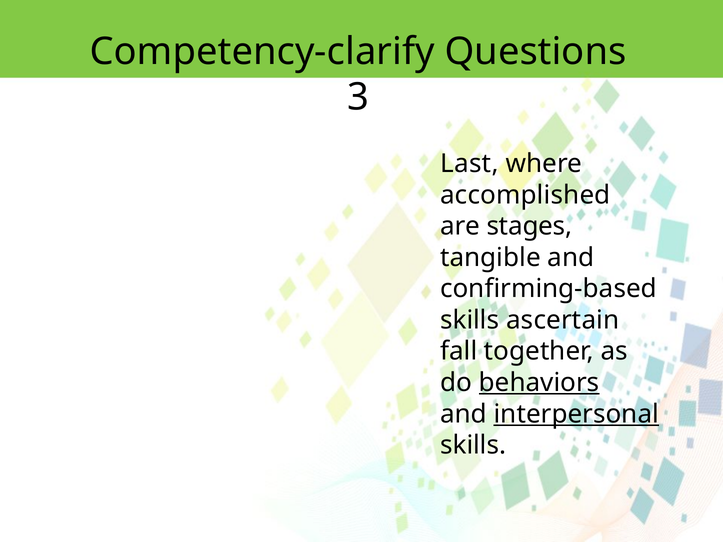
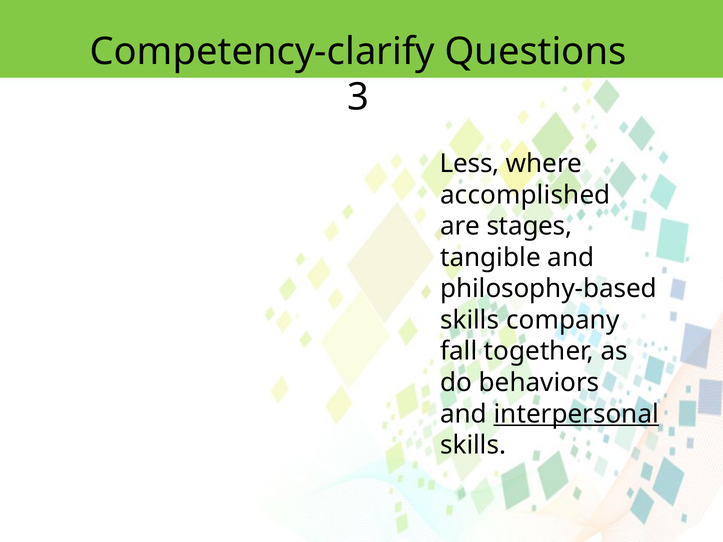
Last: Last -> Less
confirming-based: confirming-based -> philosophy-based
ascertain: ascertain -> company
behaviors underline: present -> none
